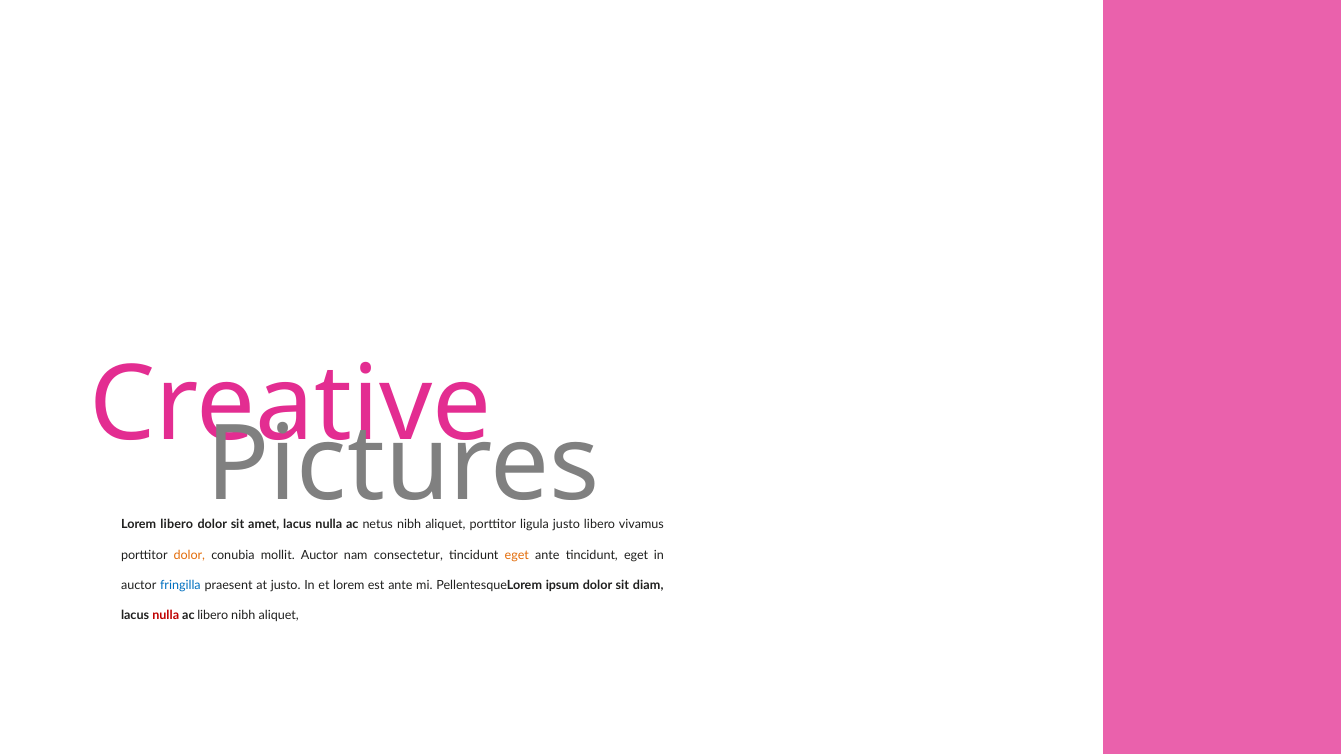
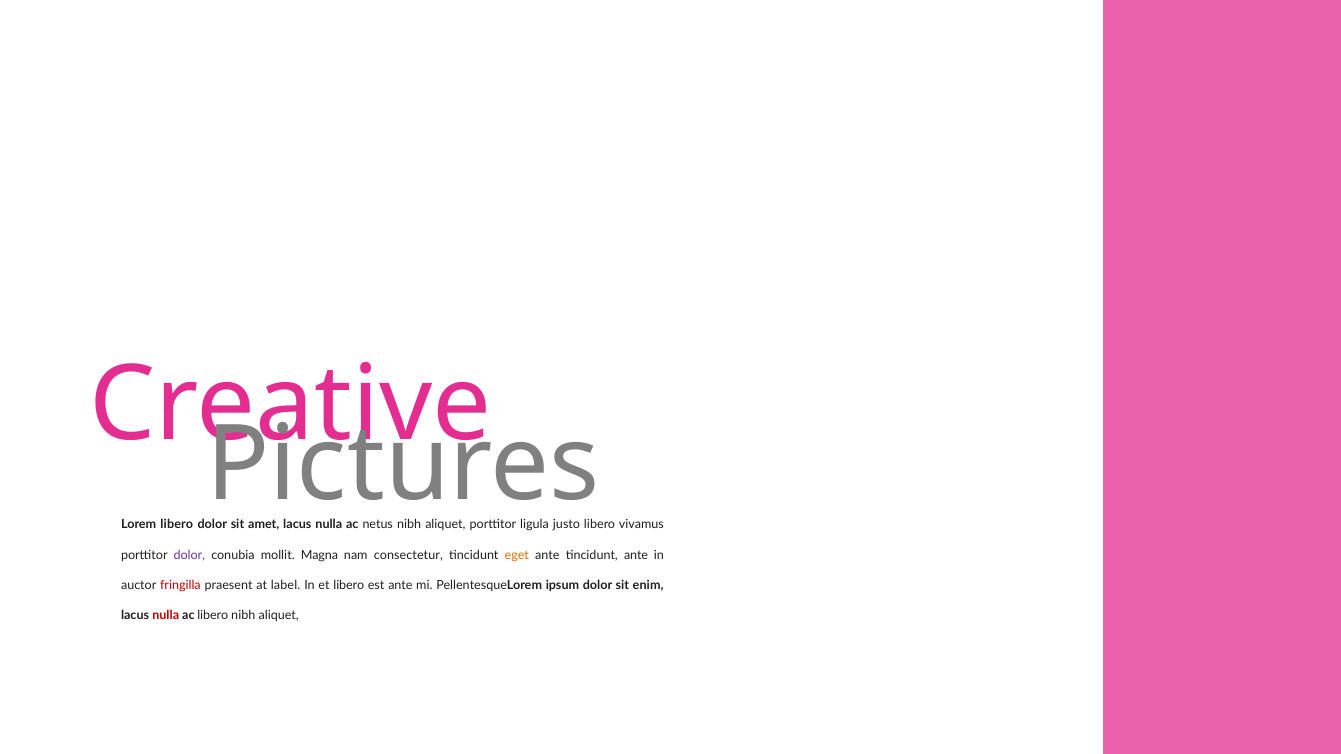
dolor at (189, 555) colour: orange -> purple
mollit Auctor: Auctor -> Magna
ante tincidunt eget: eget -> ante
fringilla colour: blue -> red
at justo: justo -> label
et lorem: lorem -> libero
diam: diam -> enim
